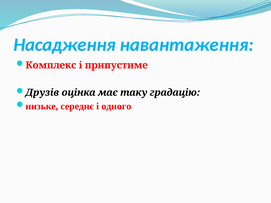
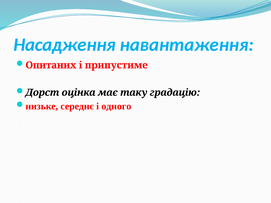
Комплекс: Комплекс -> Опитаних
Друзів: Друзів -> Дорст
